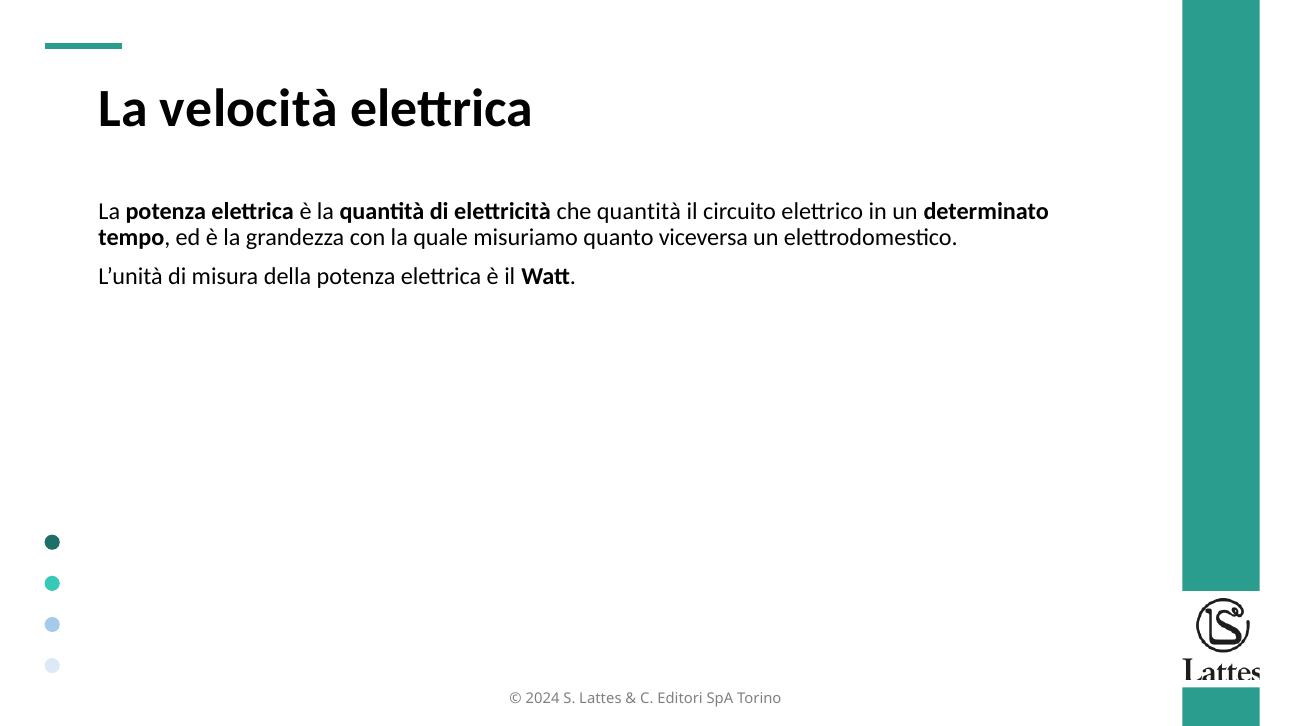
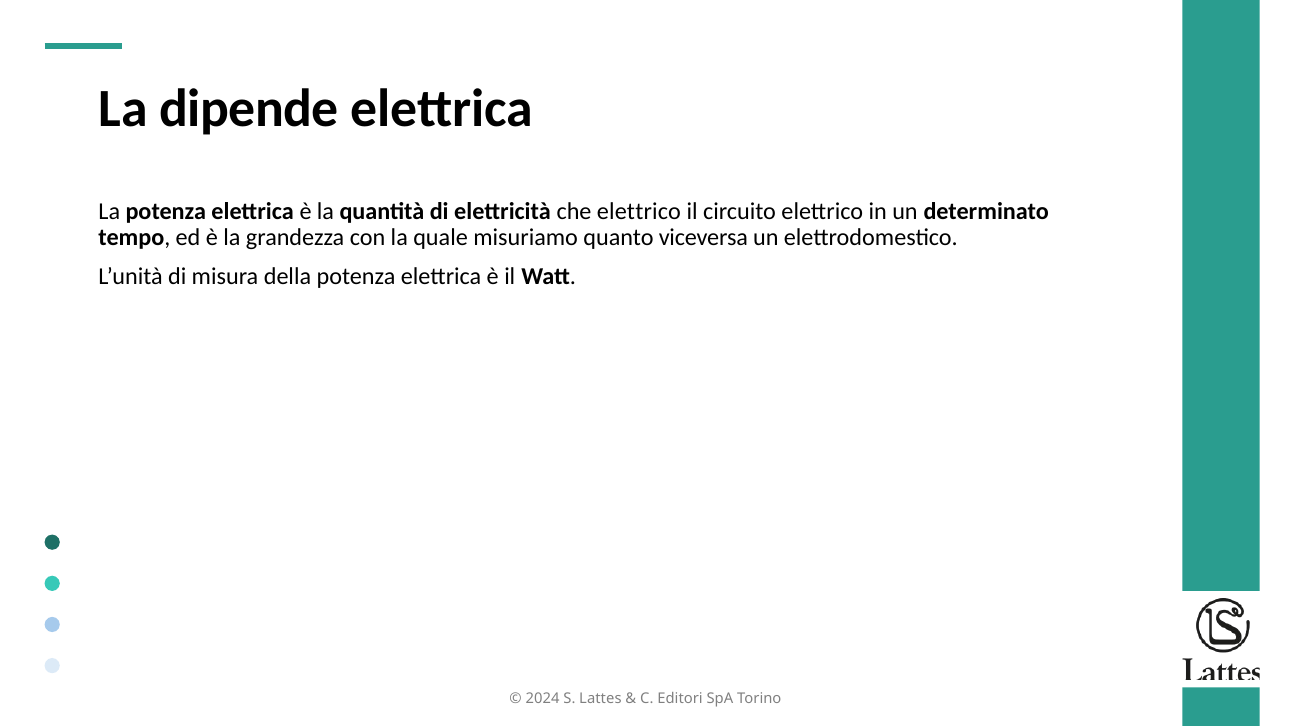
velocità: velocità -> dipende
che quantità: quantità -> elettrico
